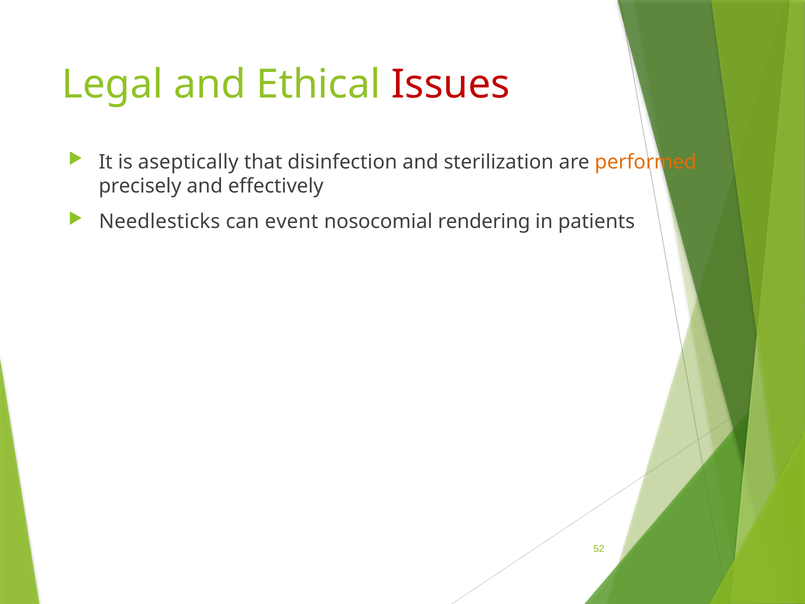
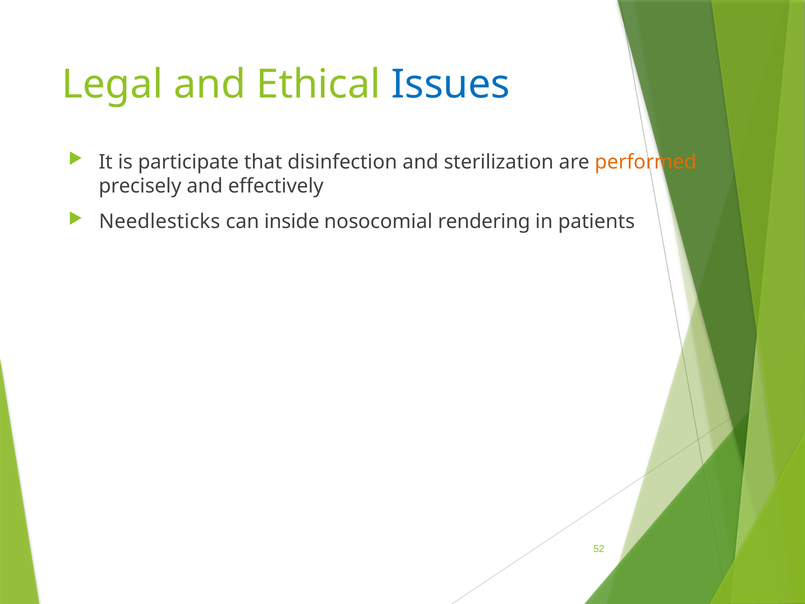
Issues colour: red -> blue
aseptically: aseptically -> participate
event: event -> inside
